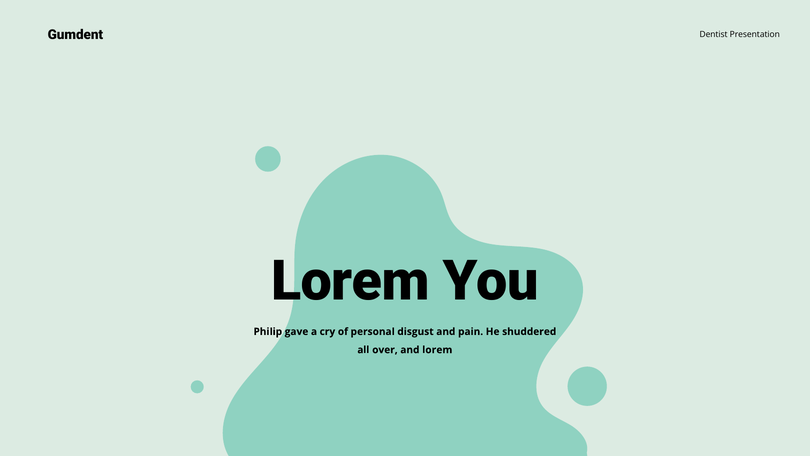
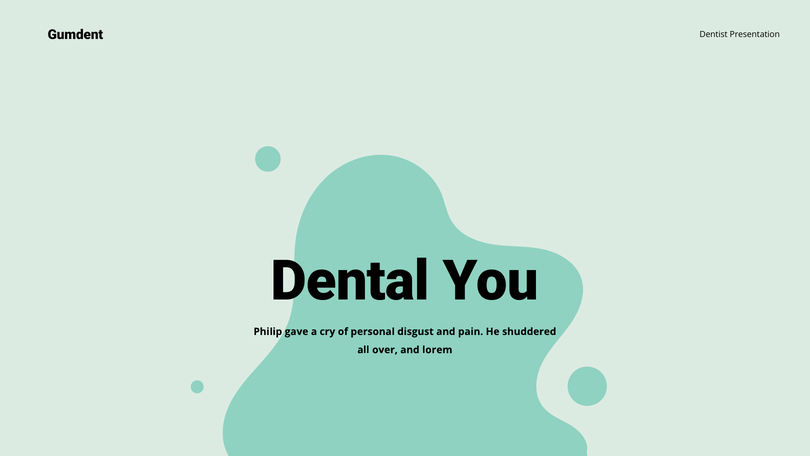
Lorem at (350, 281): Lorem -> Dental
